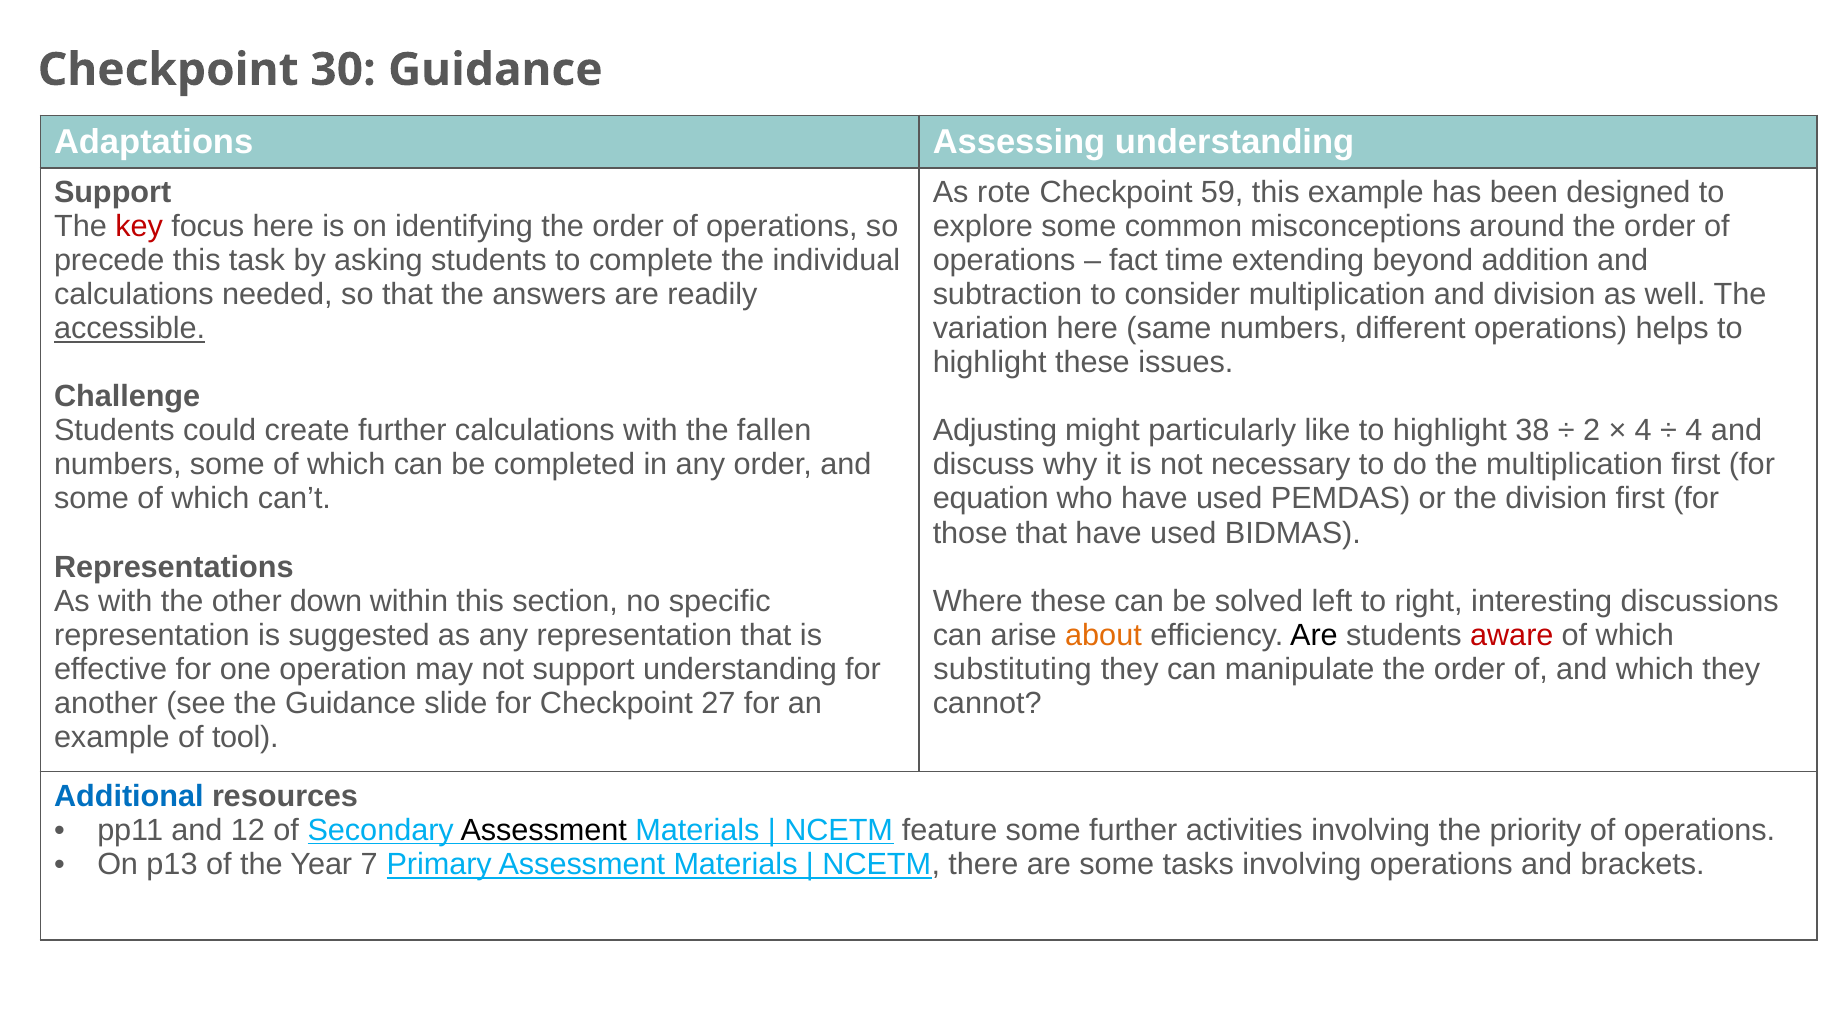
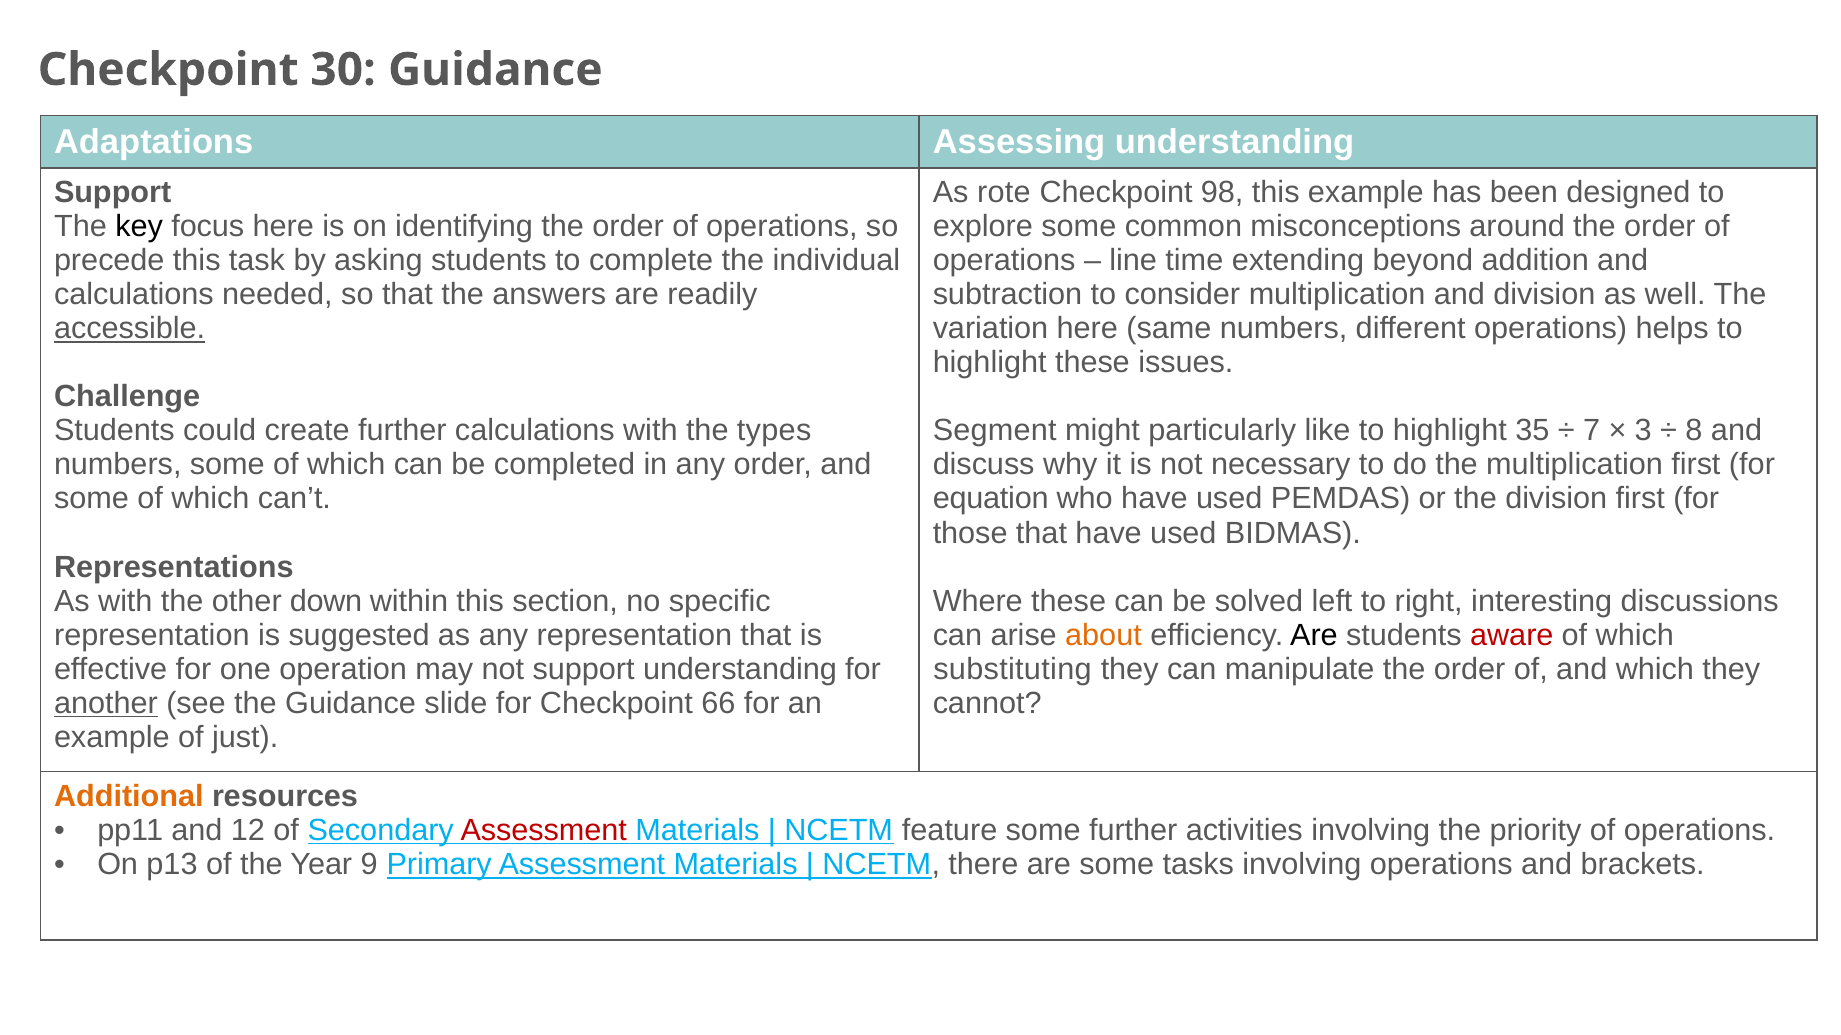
59: 59 -> 98
key colour: red -> black
fact: fact -> line
fallen: fallen -> types
Adjusting: Adjusting -> Segment
38: 38 -> 35
2: 2 -> 7
4 at (1643, 431): 4 -> 3
4 at (1694, 431): 4 -> 8
another underline: none -> present
27: 27 -> 66
tool: tool -> just
Additional colour: blue -> orange
Assessment at (544, 830) colour: black -> red
7: 7 -> 9
